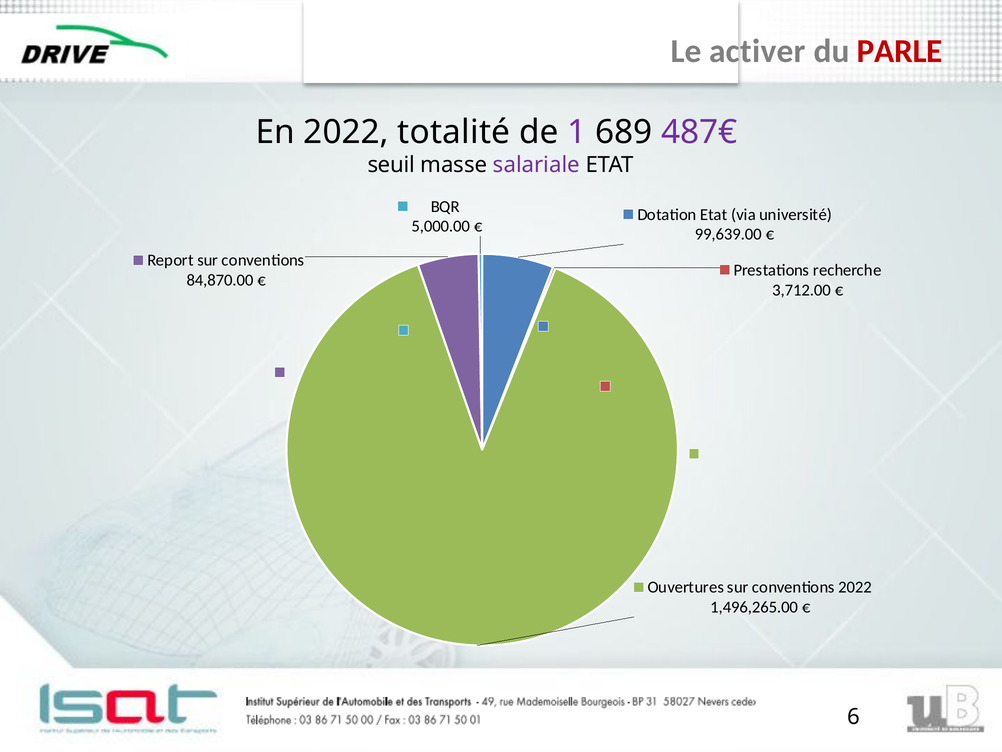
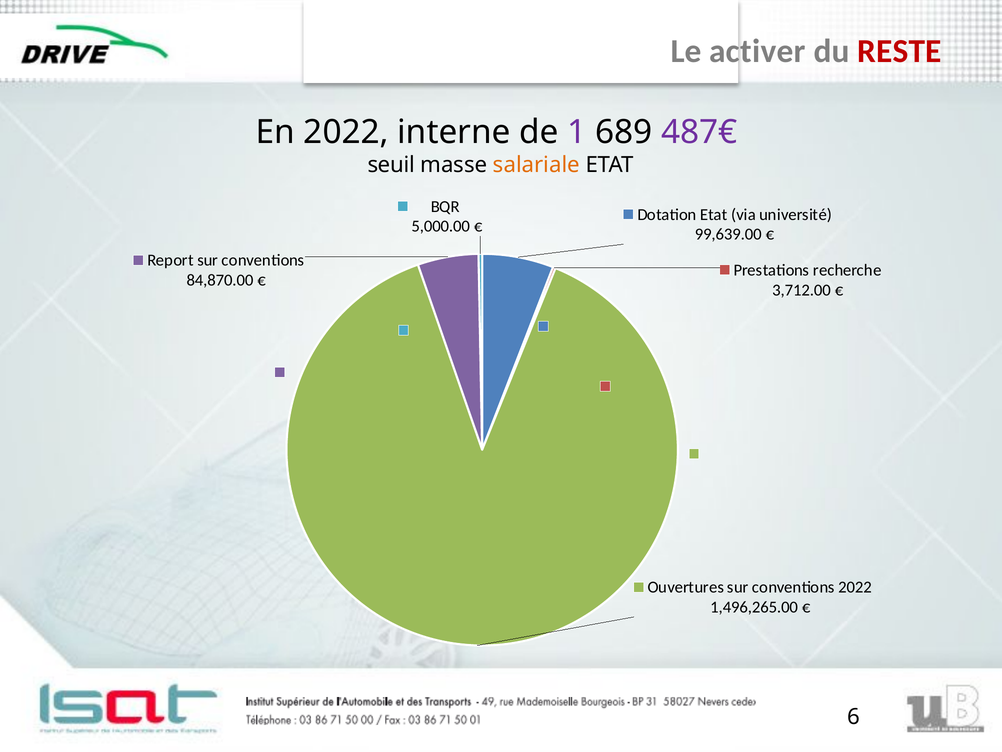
PARLE: PARLE -> RESTE
totalité: totalité -> interne
salariale colour: purple -> orange
